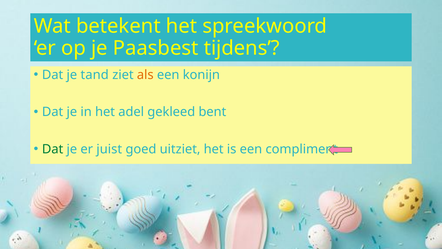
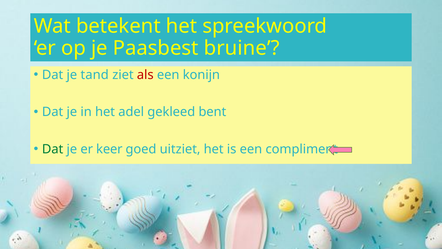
tijdens: tijdens -> bruine
als colour: orange -> red
juist: juist -> keer
